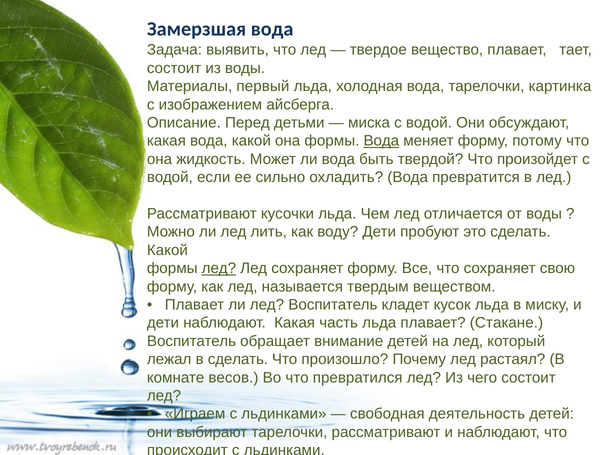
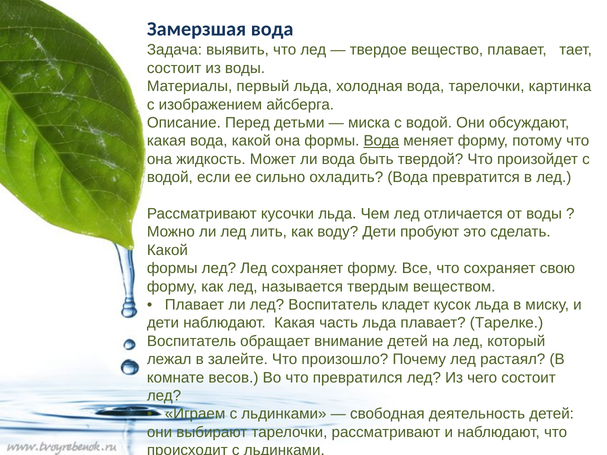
лед at (219, 268) underline: present -> none
Стакане: Стакане -> Тарелке
в сделать: сделать -> залейте
